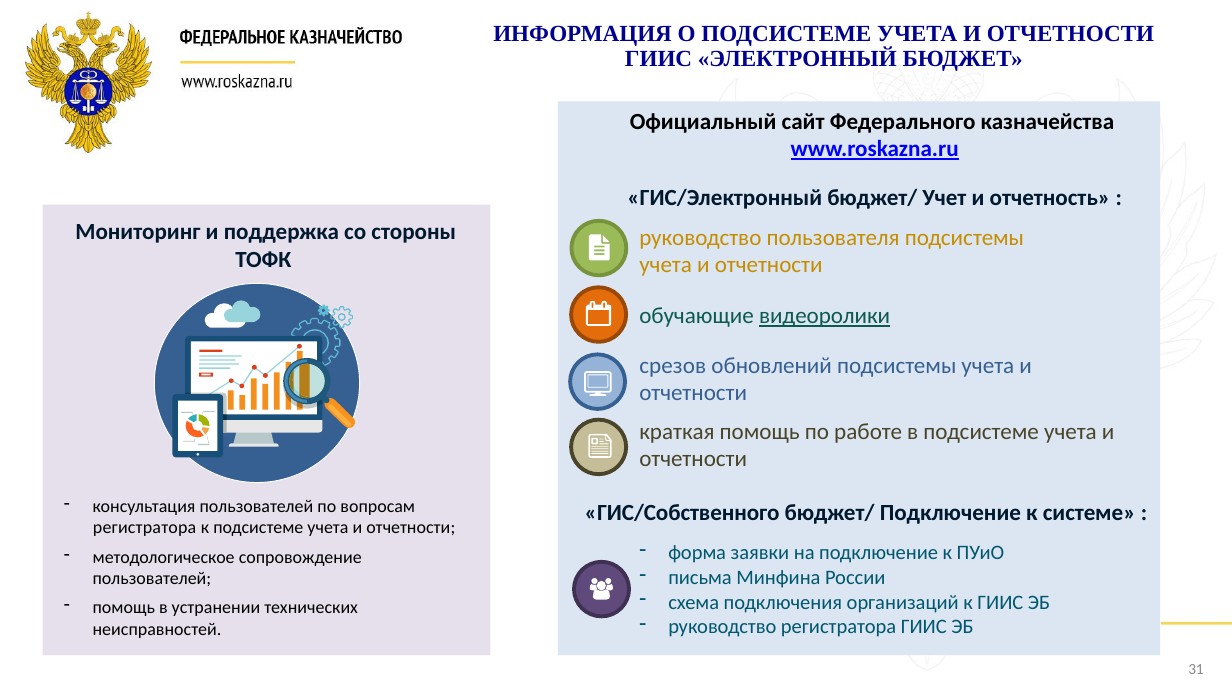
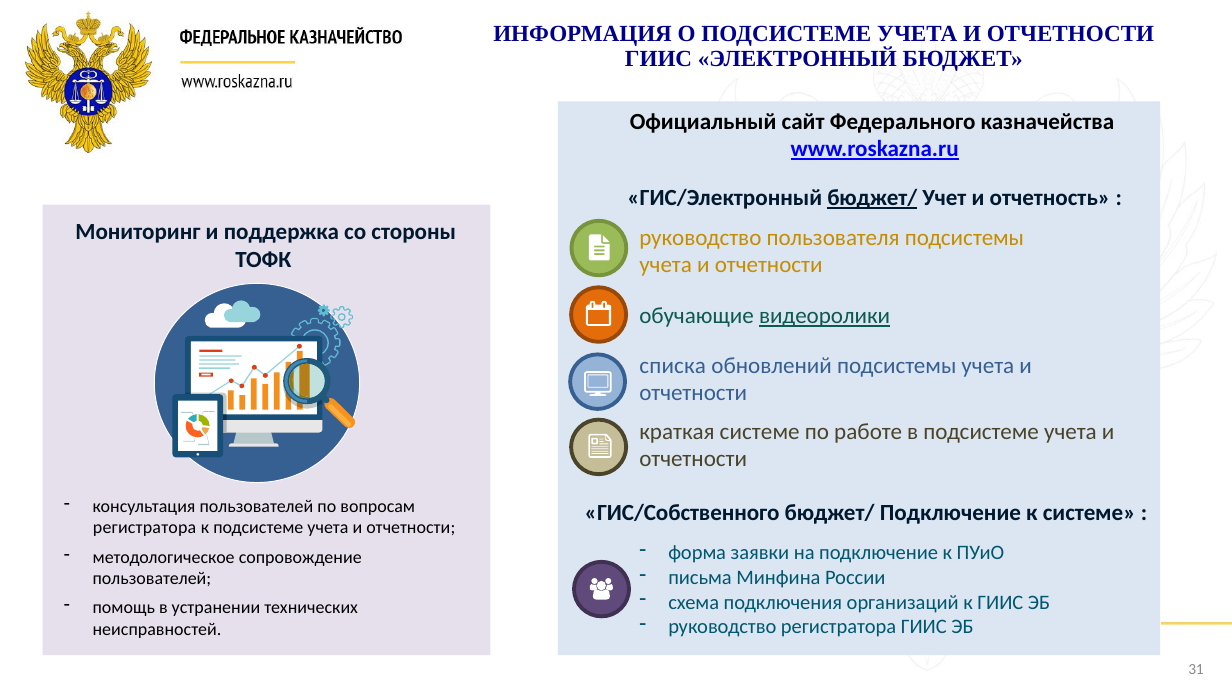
бюджет/ at (872, 198) underline: none -> present
срезов: срезов -> списка
краткая помощь: помощь -> системе
